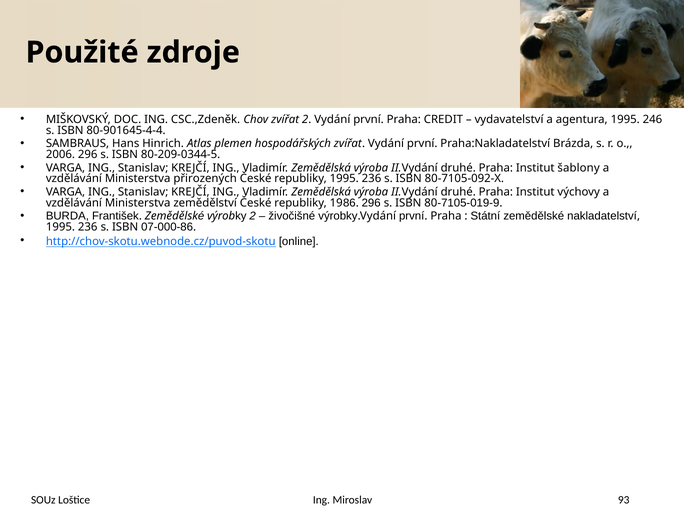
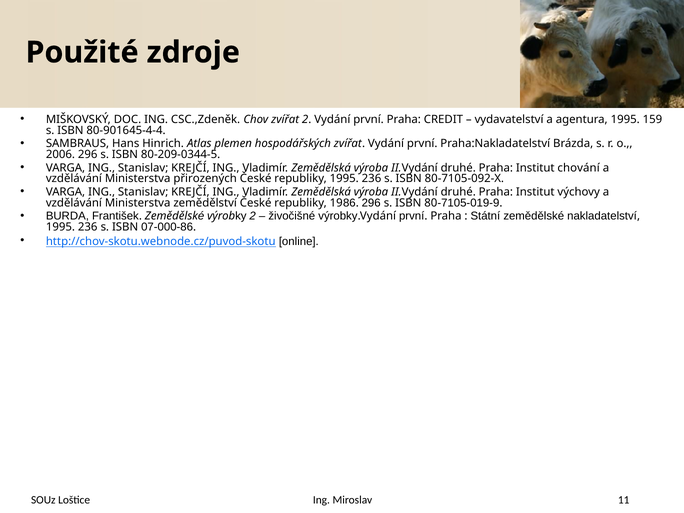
246: 246 -> 159
šablony: šablony -> chování
93: 93 -> 11
